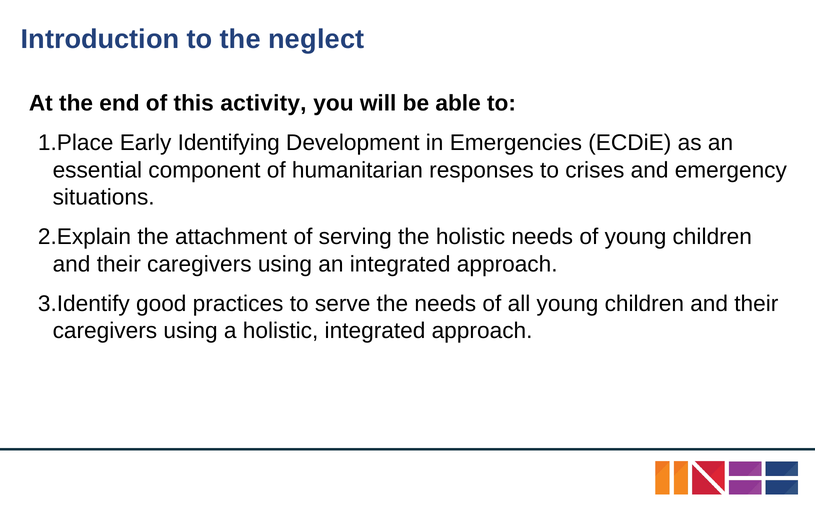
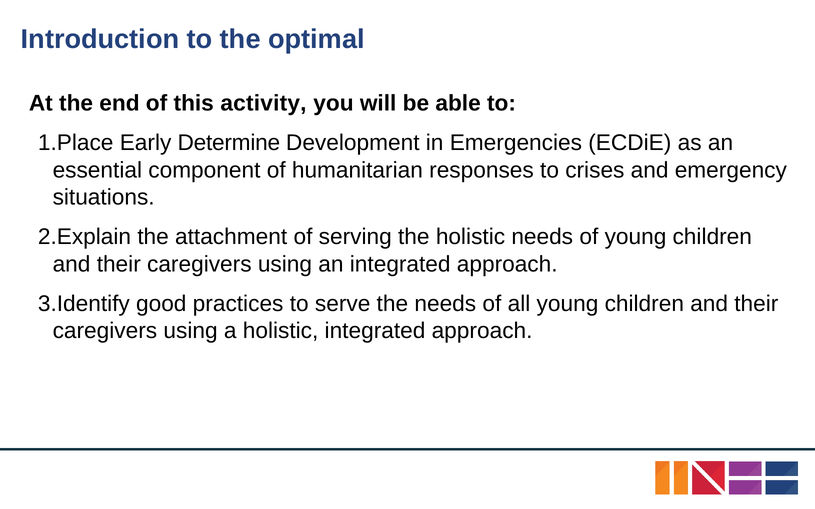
neglect: neglect -> optimal
Identifying: Identifying -> Determine
